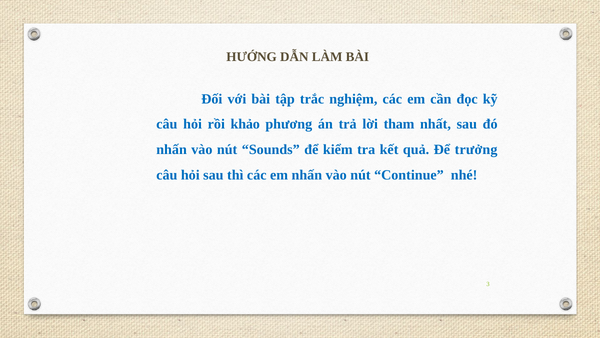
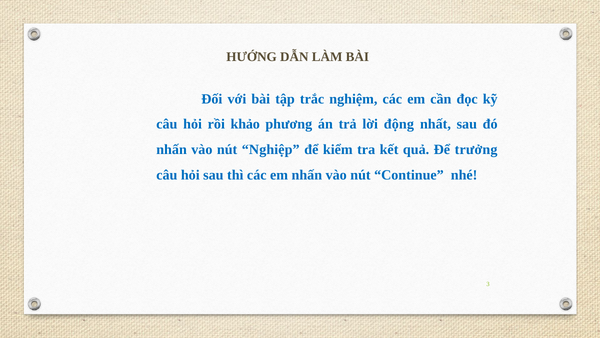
tham: tham -> động
Sounds: Sounds -> Nghiệp
